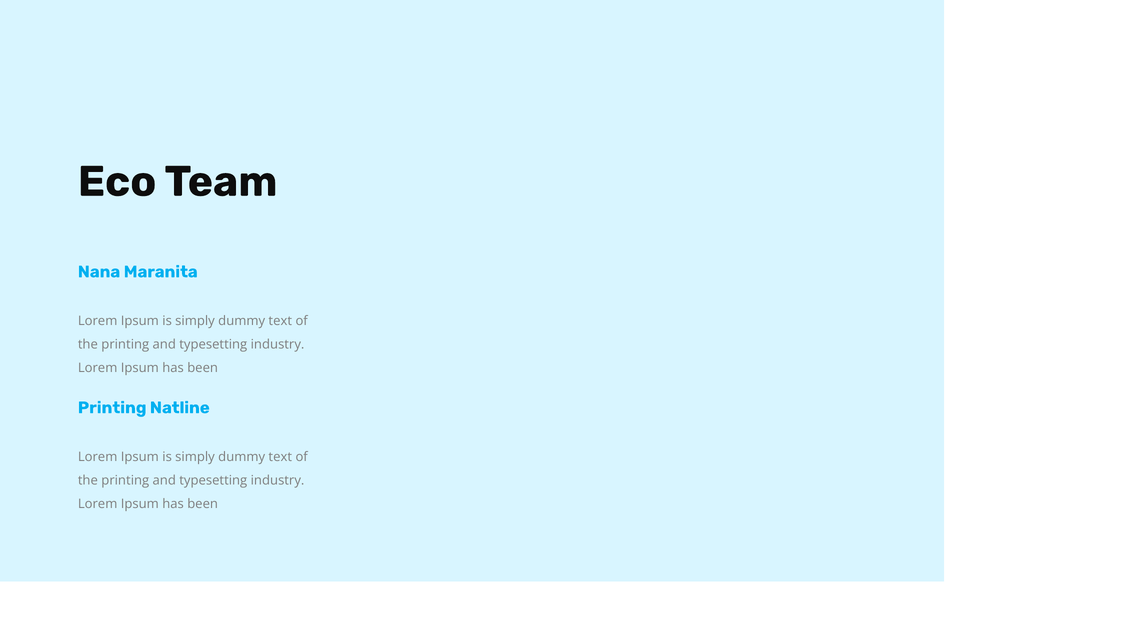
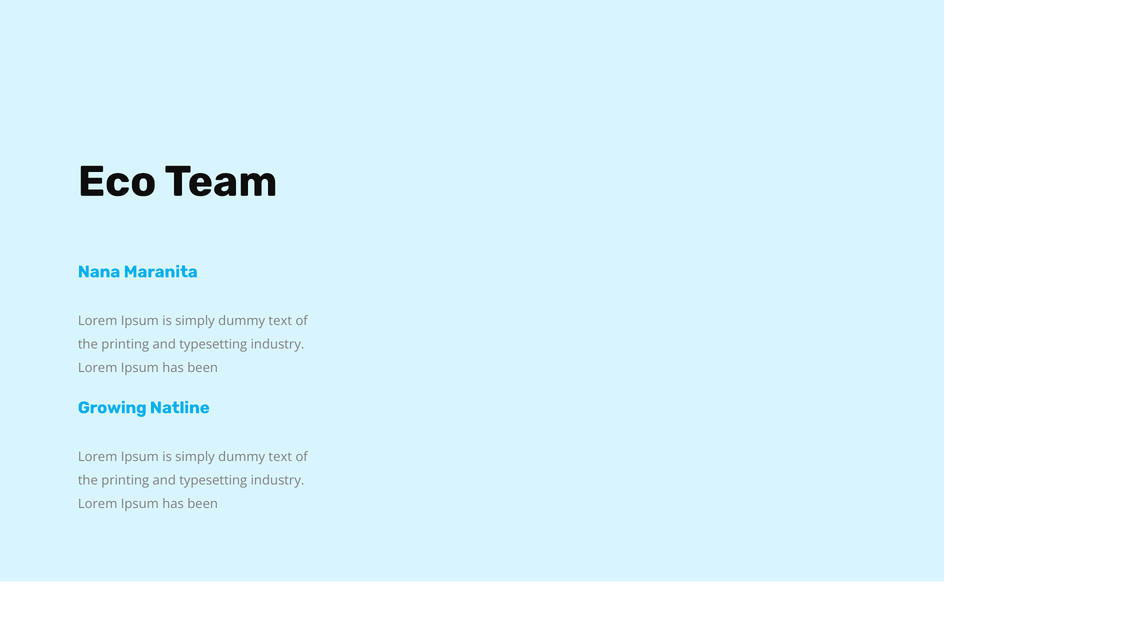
Printing at (112, 408): Printing -> Growing
